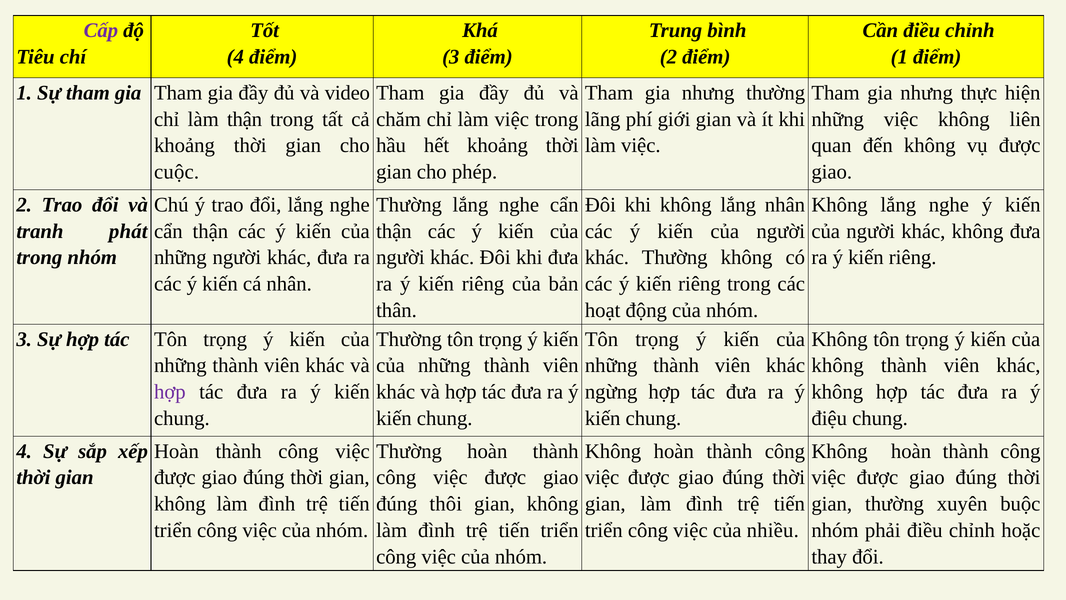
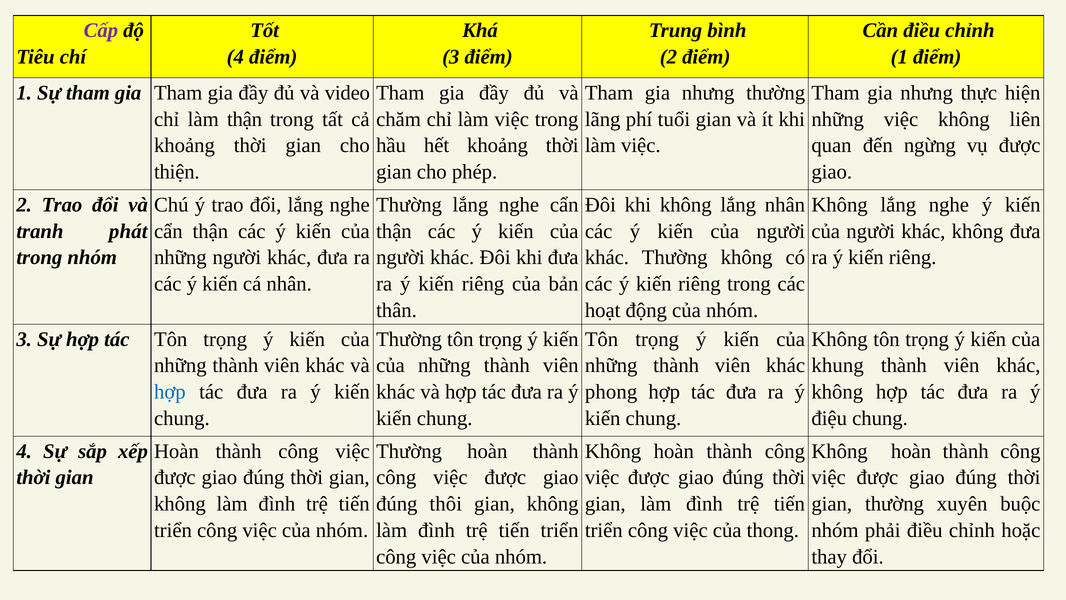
giới: giới -> tuổi
đến không: không -> ngừng
cuộc: cuộc -> thiện
không at (838, 365): không -> khung
hợp at (170, 392) colour: purple -> blue
ngừng: ngừng -> phong
nhiều: nhiều -> thong
